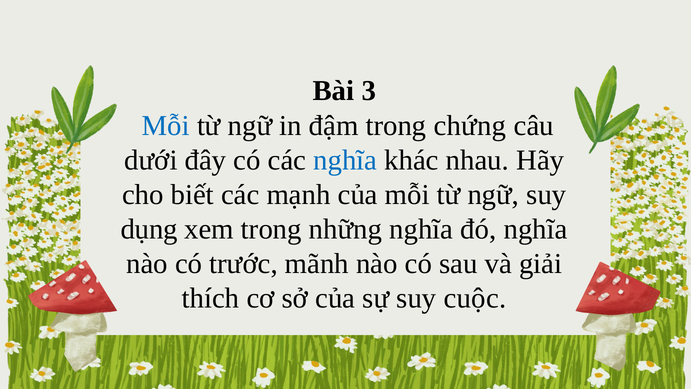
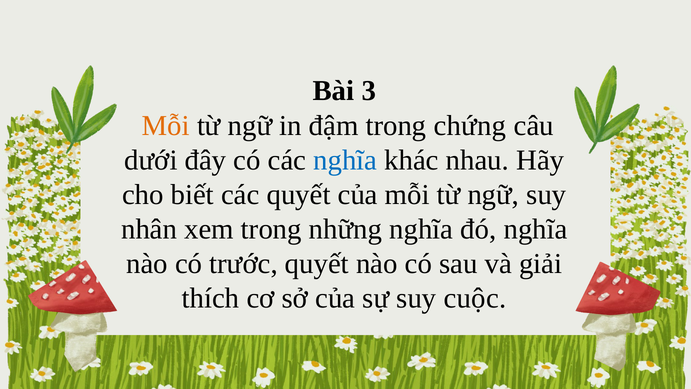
Mỗi at (166, 125) colour: blue -> orange
các mạnh: mạnh -> quyết
dụng: dụng -> nhân
trước mãnh: mãnh -> quyết
